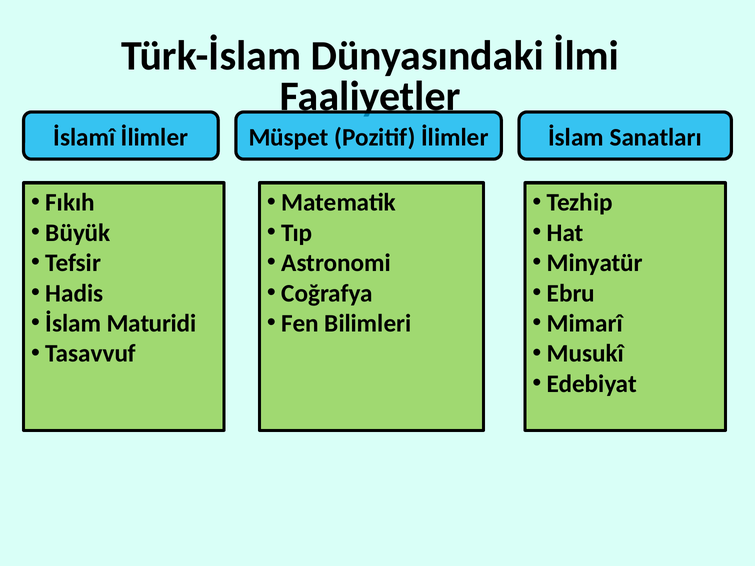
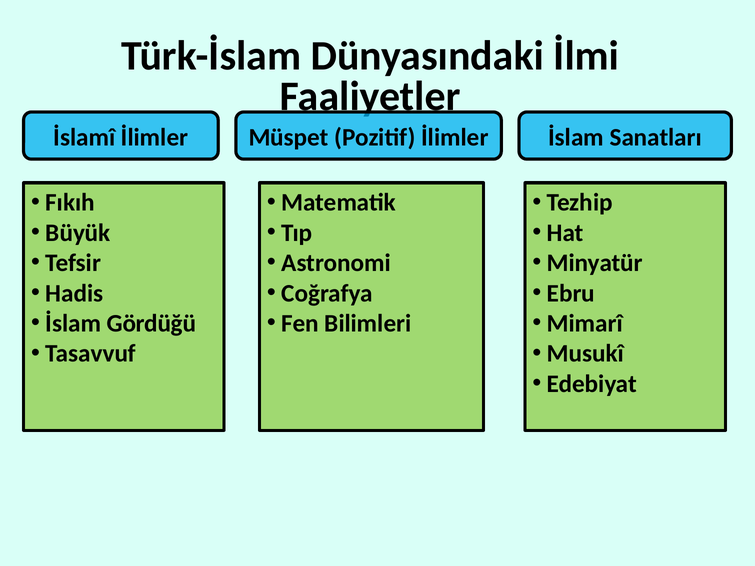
Maturidi: Maturidi -> Gördüğü
